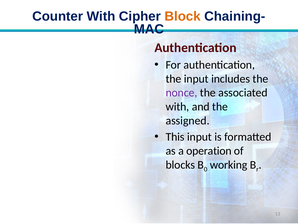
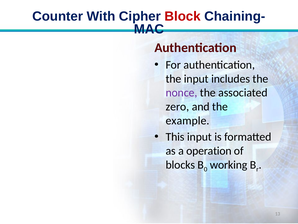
Block colour: orange -> red
with at (177, 106): with -> zero
assigned: assigned -> example
